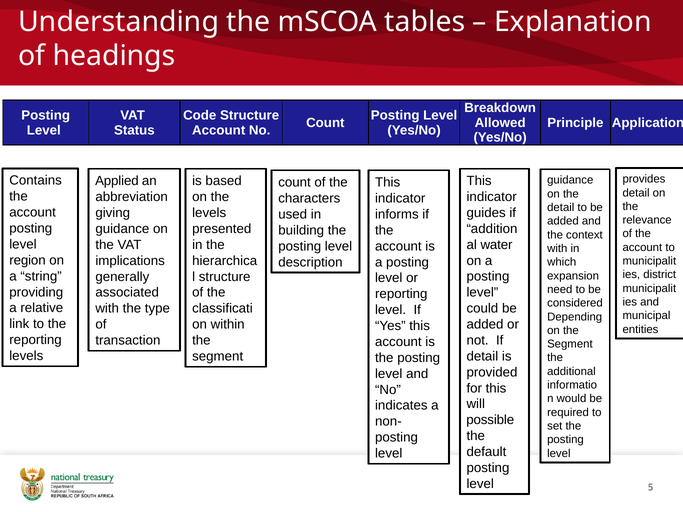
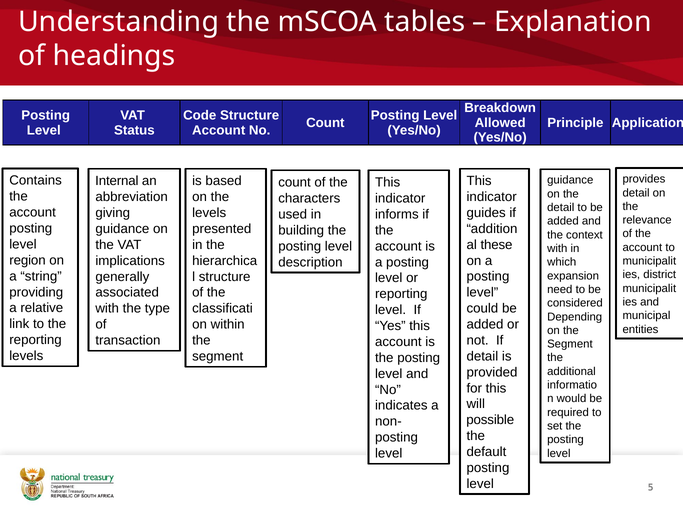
Applied: Applied -> Internal
water: water -> these
